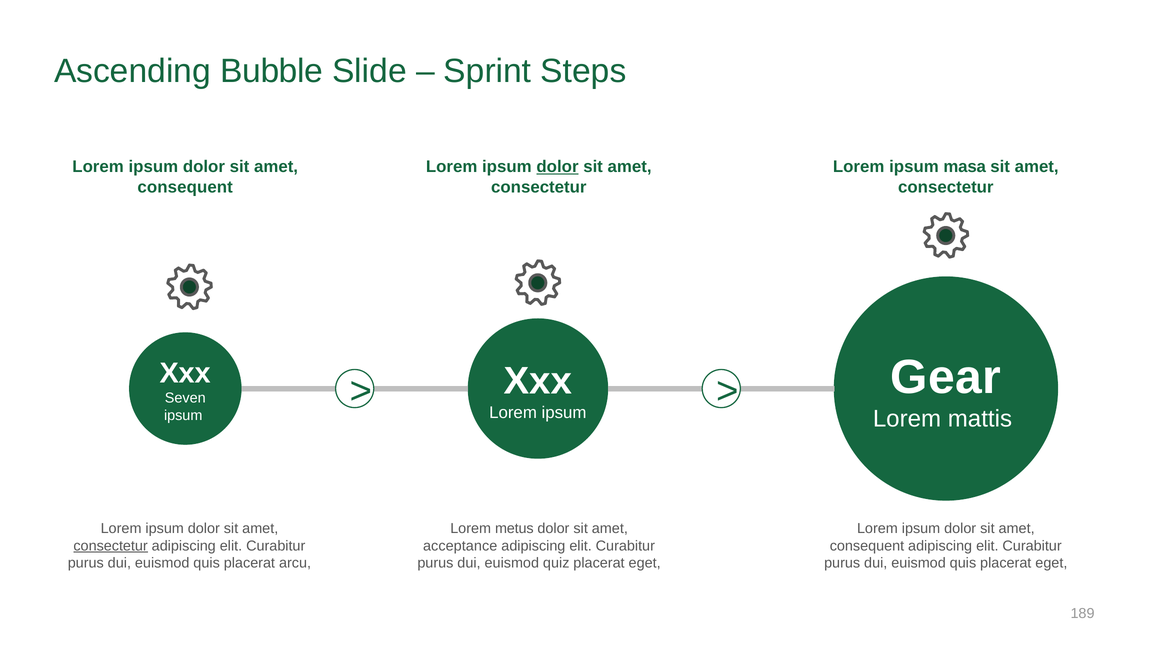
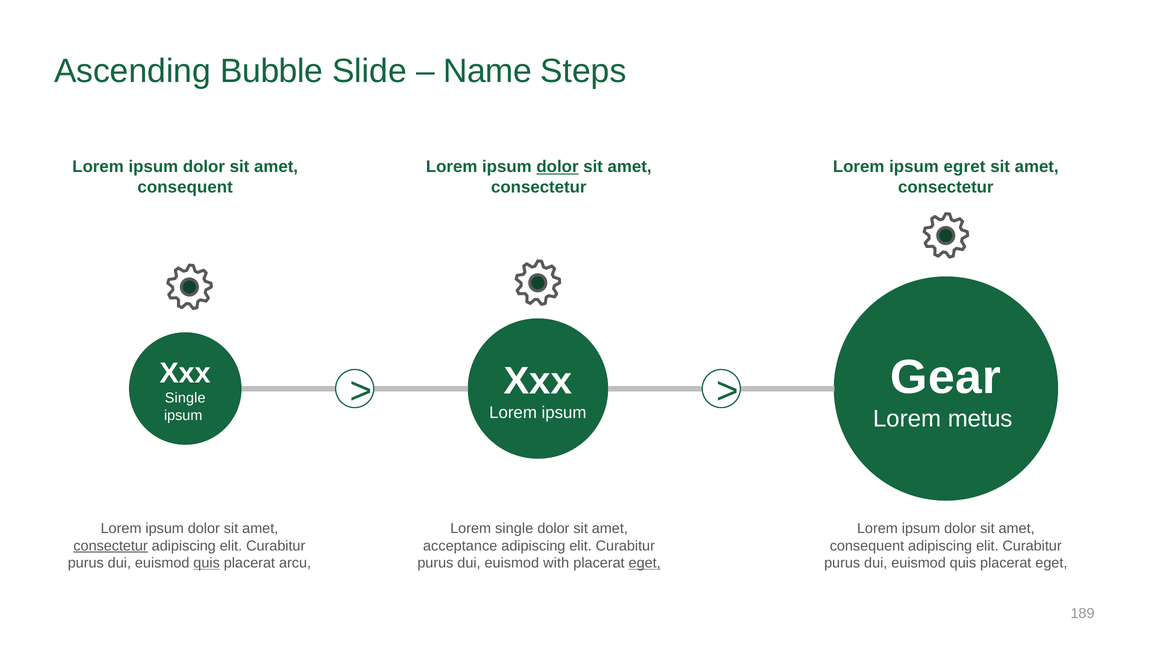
Sprint: Sprint -> Name
masa: masa -> egret
Seven at (185, 398): Seven -> Single
mattis: mattis -> metus
Lorem metus: metus -> single
quis at (207, 563) underline: none -> present
quiz: quiz -> with
eget at (645, 563) underline: none -> present
